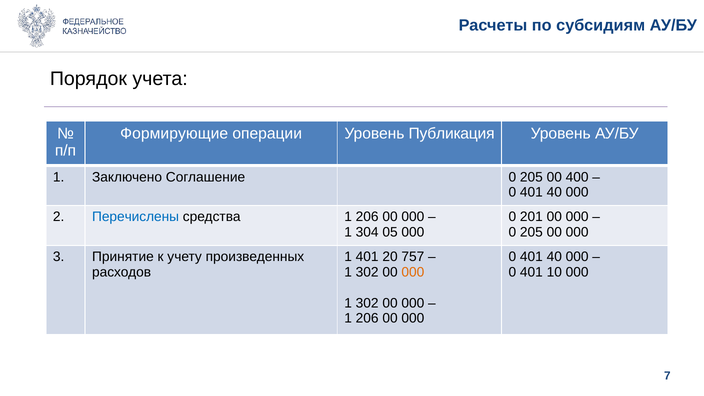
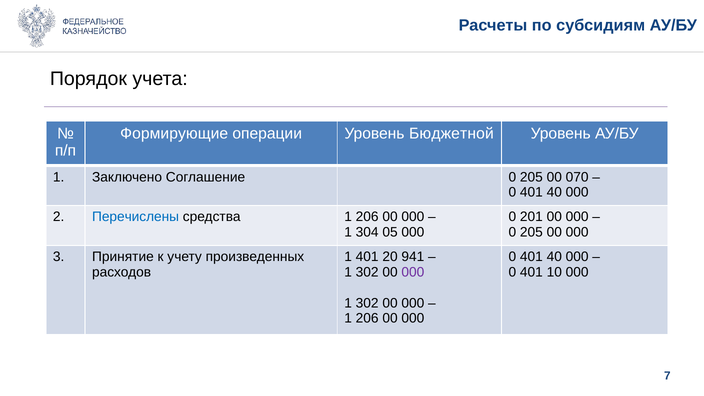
Публикация: Публикация -> Бюджетной
400: 400 -> 070
757: 757 -> 941
000 at (413, 272) colour: orange -> purple
